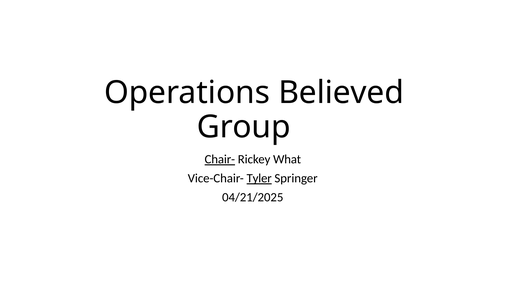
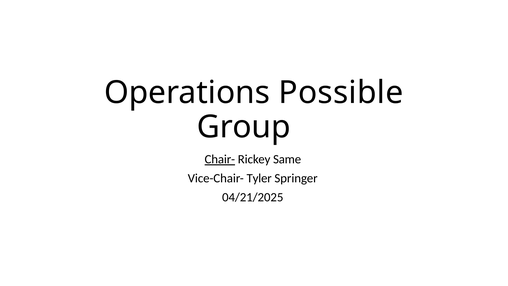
Believed: Believed -> Possible
What: What -> Same
Tyler underline: present -> none
